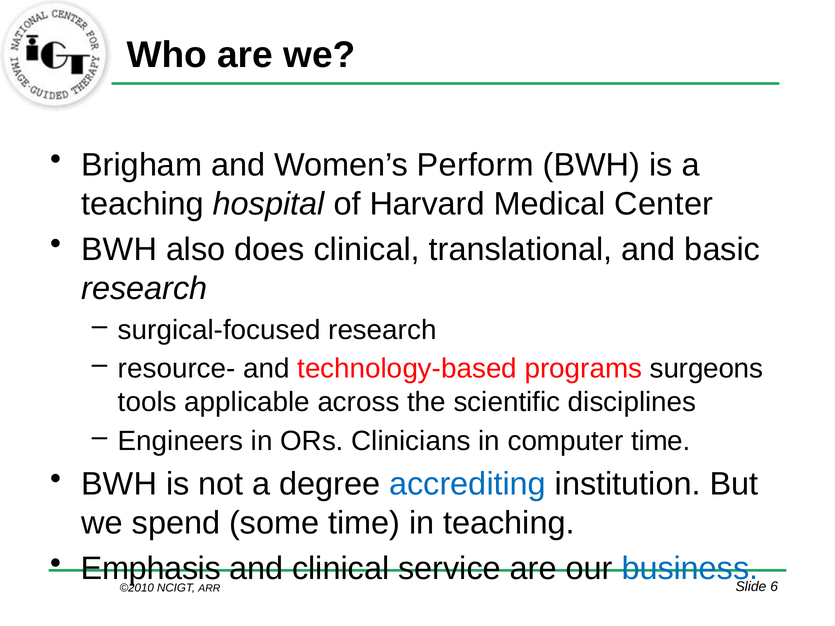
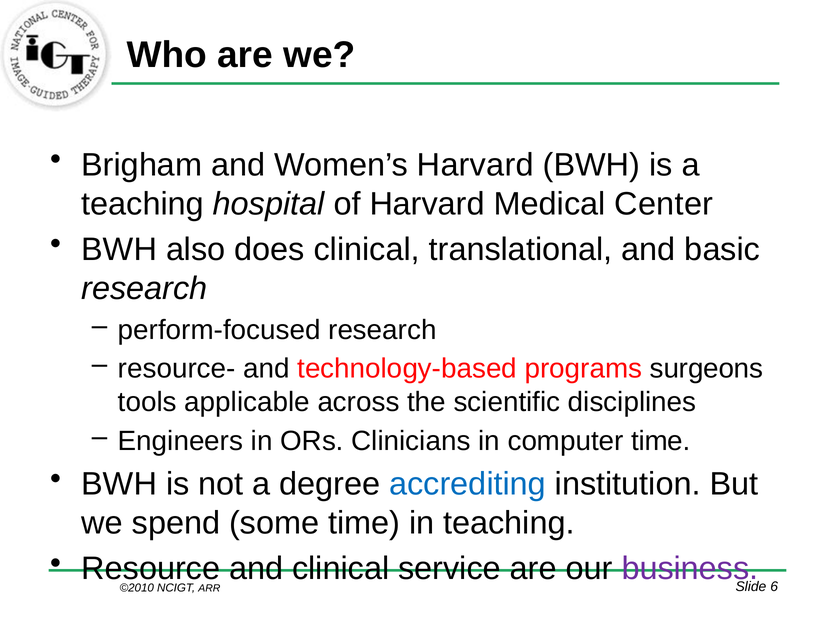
Women’s Perform: Perform -> Harvard
surgical-focused: surgical-focused -> perform-focused
Emphasis: Emphasis -> Resource
business colour: blue -> purple
